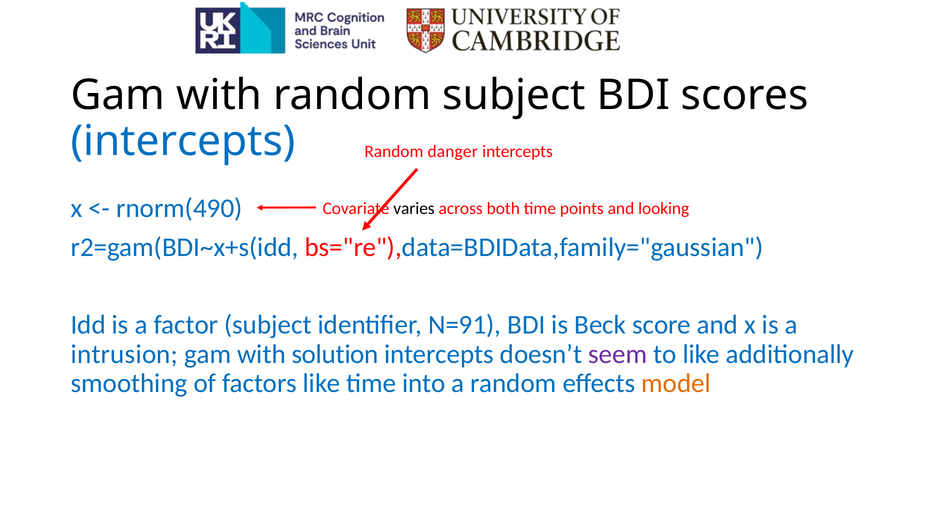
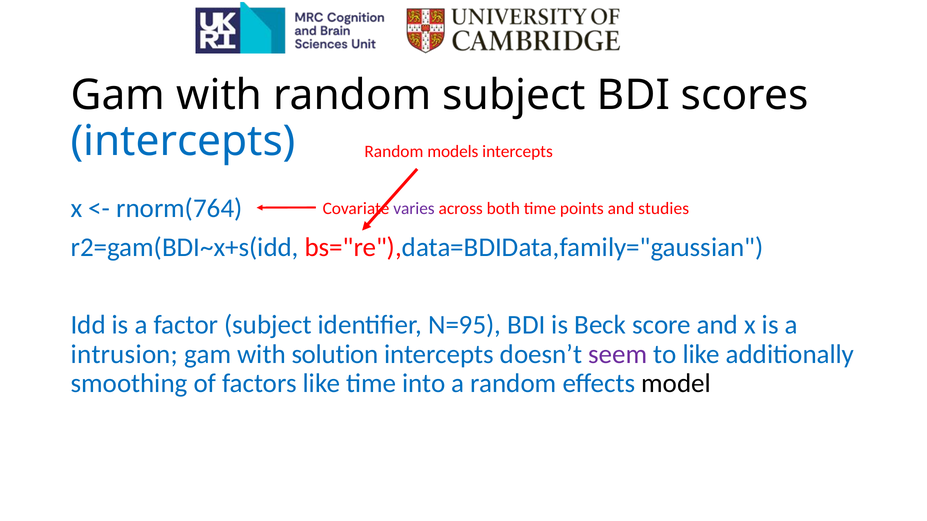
danger: danger -> models
rnorm(490: rnorm(490 -> rnorm(764
varies colour: black -> purple
looking: looking -> studies
N=91: N=91 -> N=95
model colour: orange -> black
